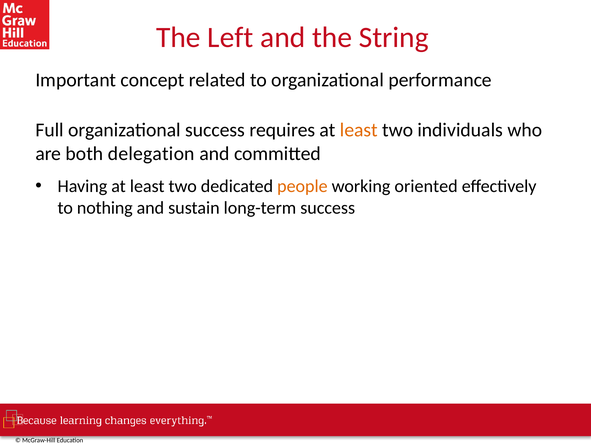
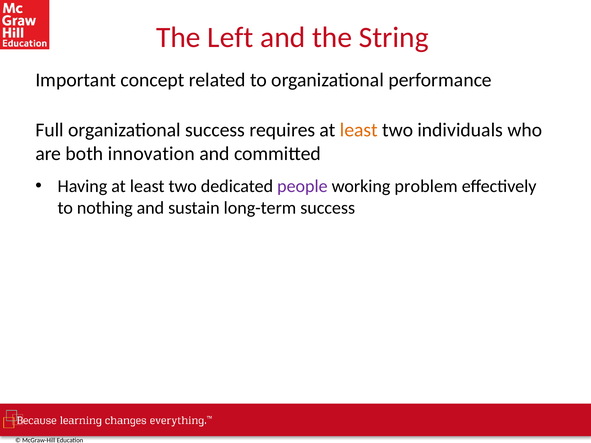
delegation: delegation -> innovation
people colour: orange -> purple
oriented: oriented -> problem
